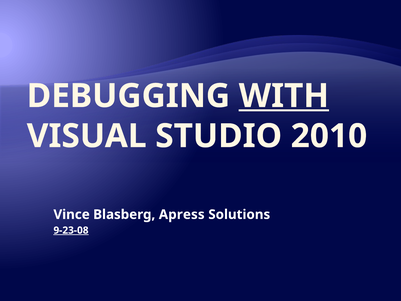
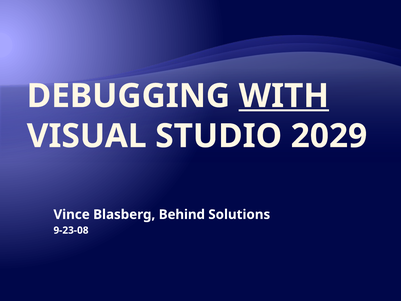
2010: 2010 -> 2029
Apress: Apress -> Behind
9-23-08 underline: present -> none
